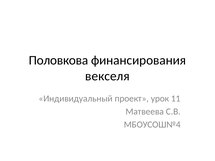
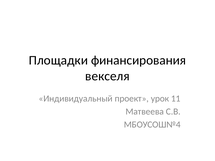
Половкова: Половкова -> Площадки
